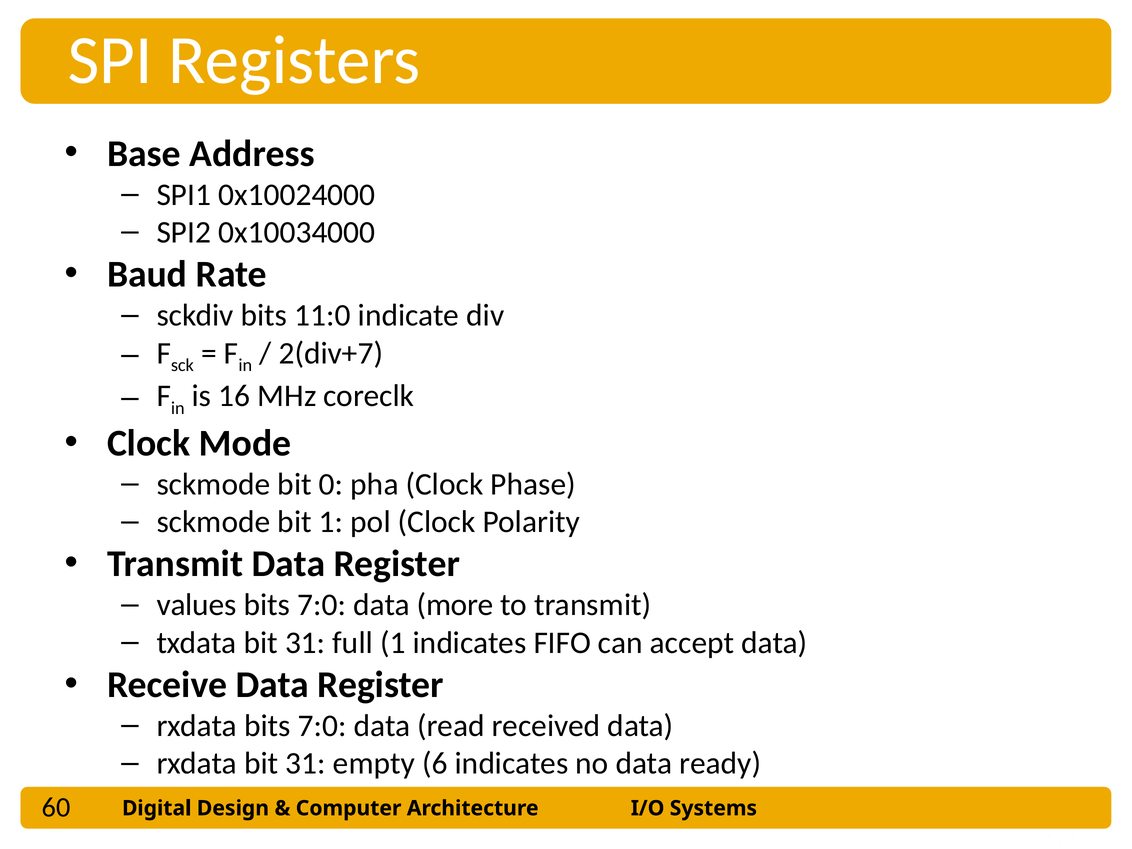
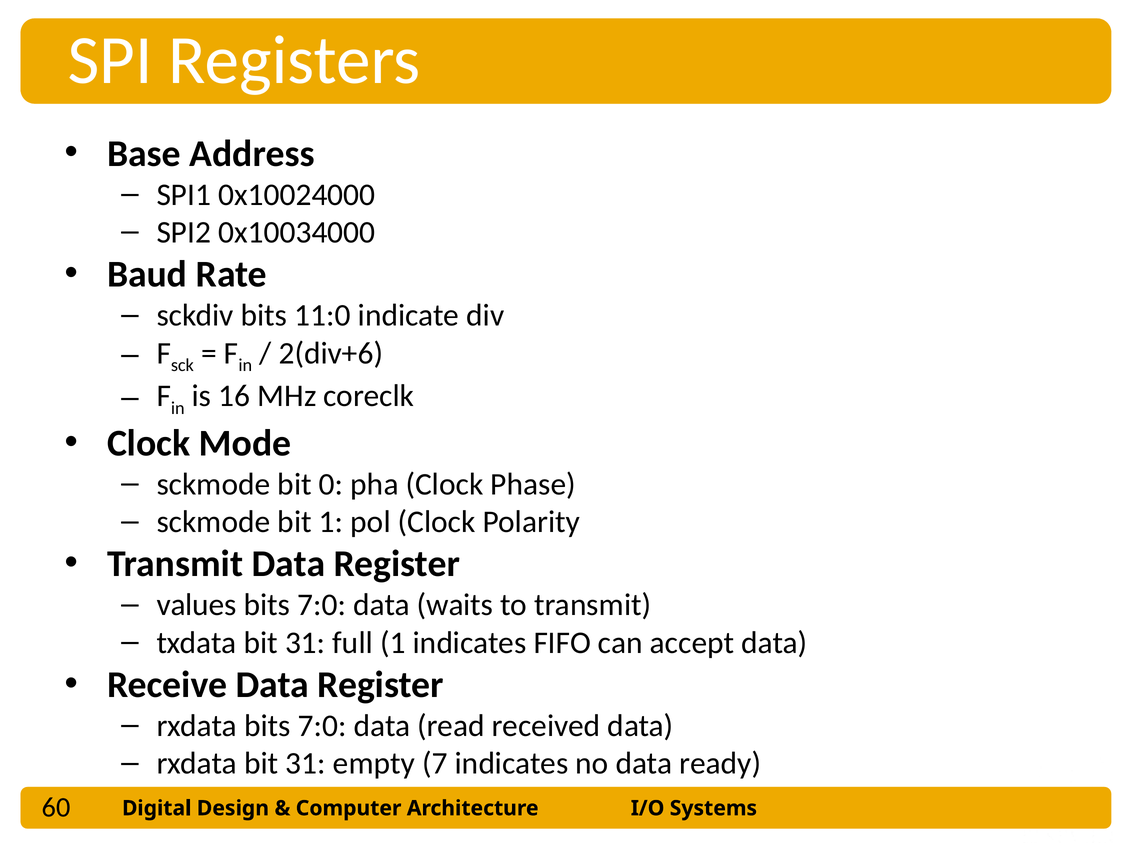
2(div+7: 2(div+7 -> 2(div+6
more: more -> waits
6: 6 -> 7
